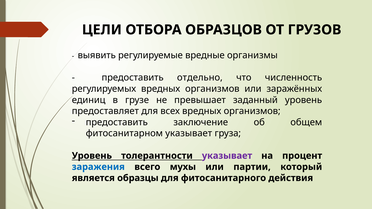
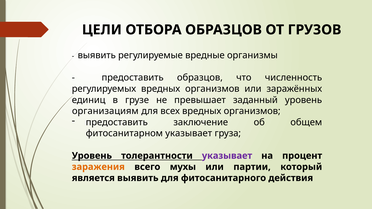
предоставить отдельно: отдельно -> образцов
предоставляет: предоставляет -> организациям
заражения colour: blue -> orange
является образцы: образцы -> выявить
